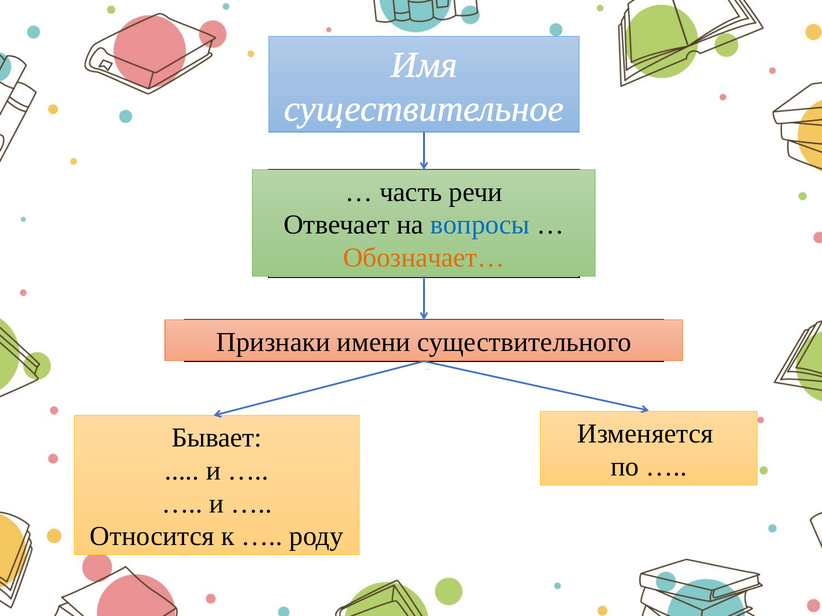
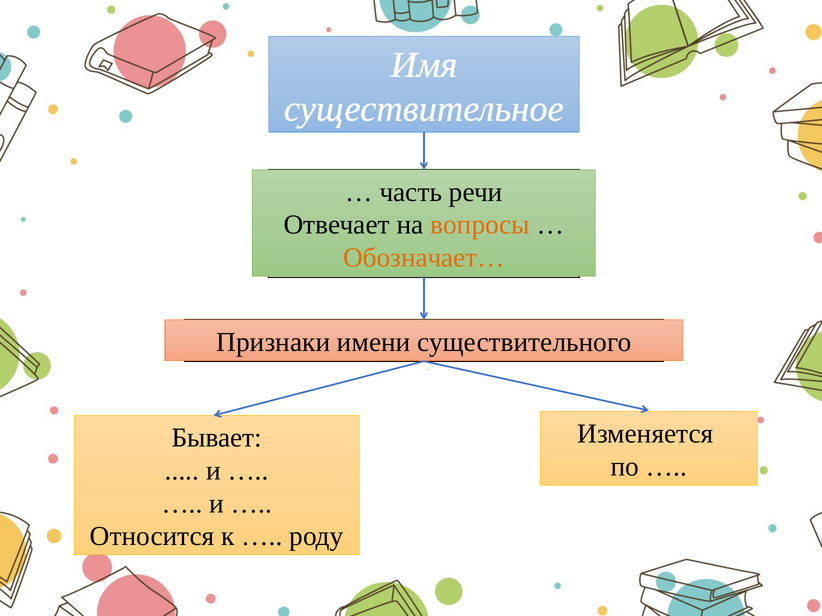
вопросы colour: blue -> orange
